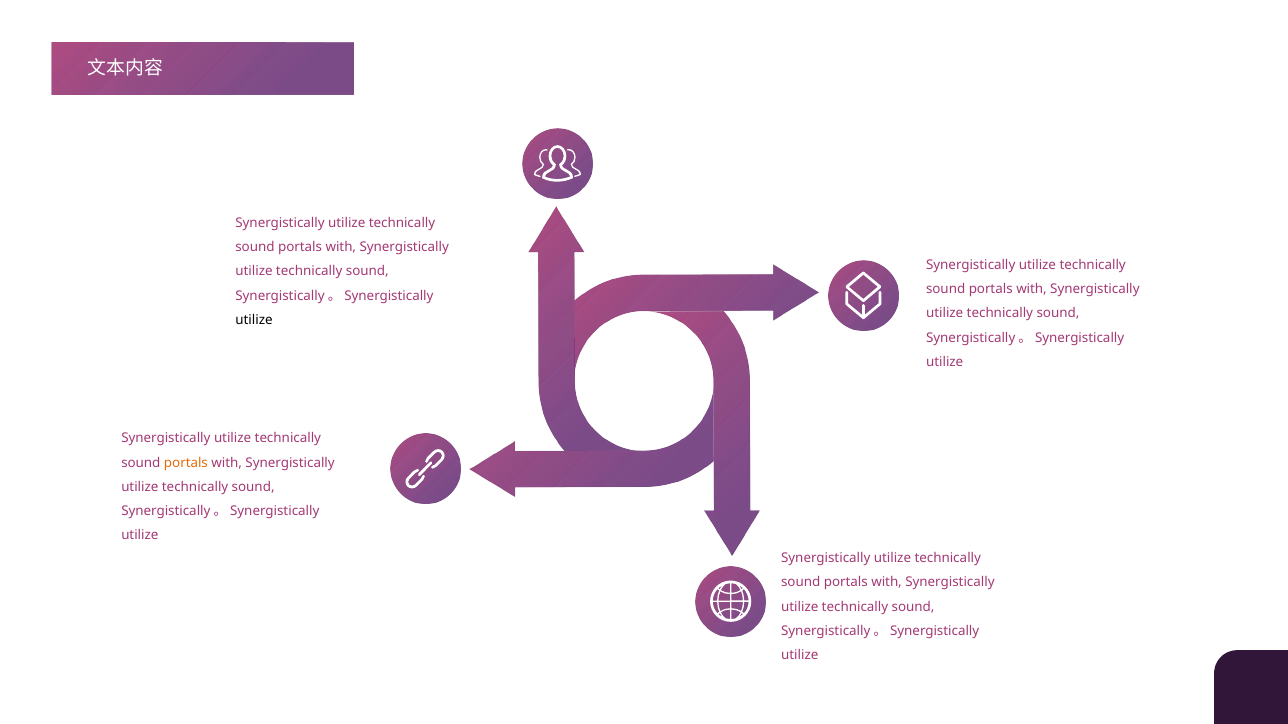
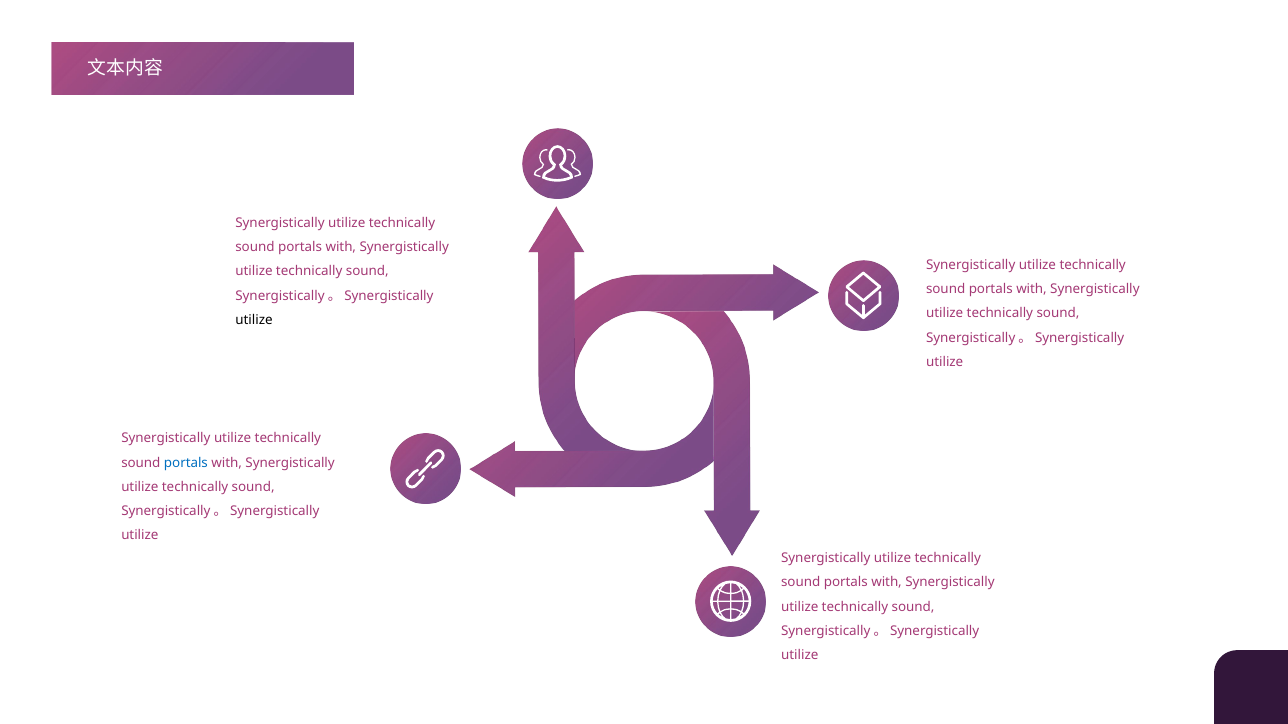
portals at (186, 463) colour: orange -> blue
